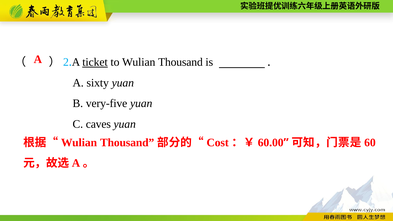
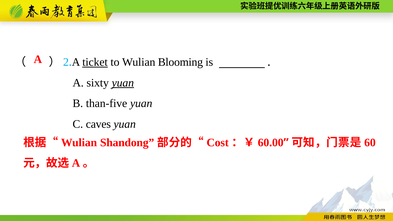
to Wulian Thousand: Thousand -> Blooming
yuan at (123, 83) underline: none -> present
very-five: very-five -> than-five
Thousand at (127, 143): Thousand -> Shandong
